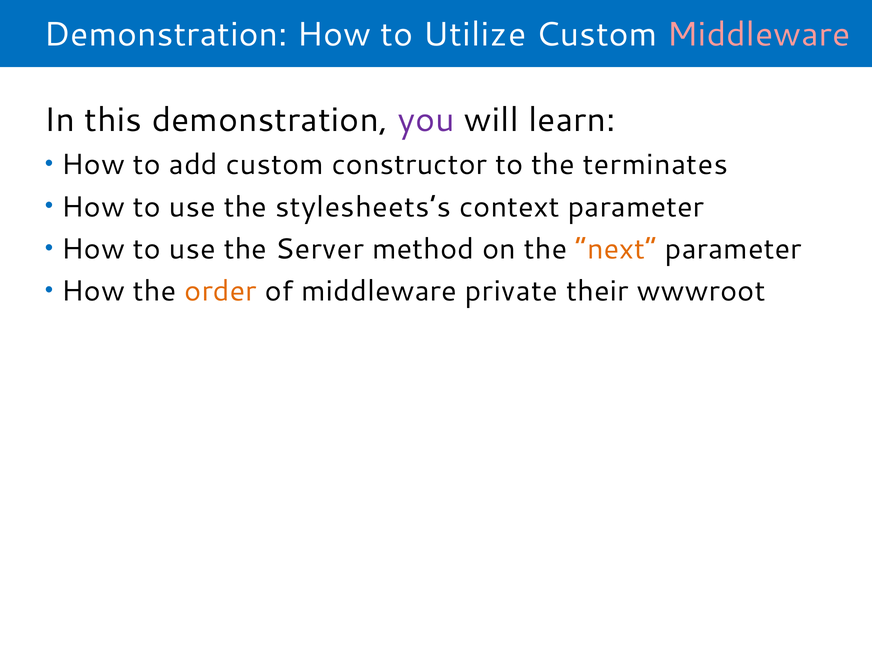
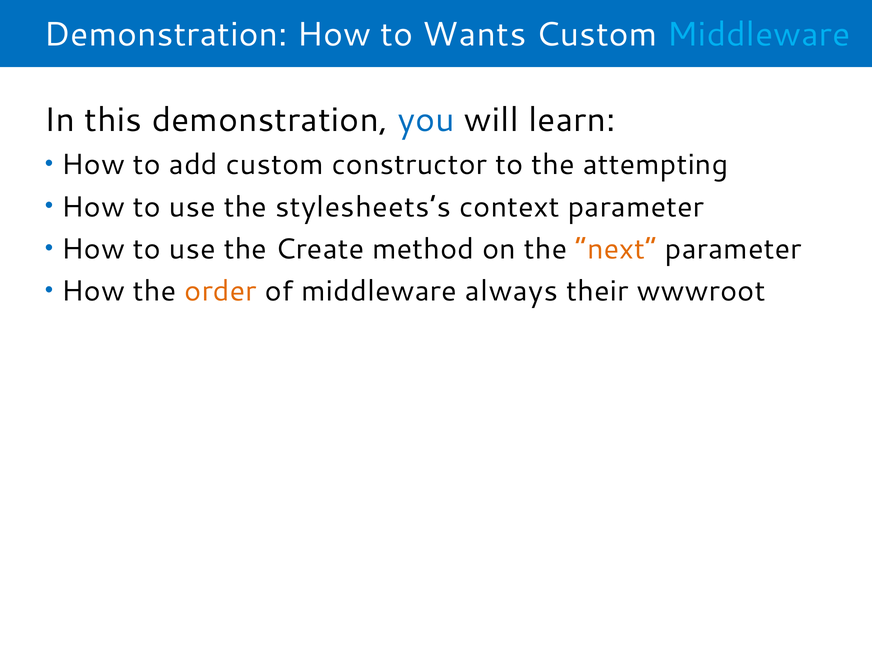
Utilize: Utilize -> Wants
Middleware at (759, 34) colour: pink -> light blue
you colour: purple -> blue
terminates: terminates -> attempting
Server: Server -> Create
private: private -> always
